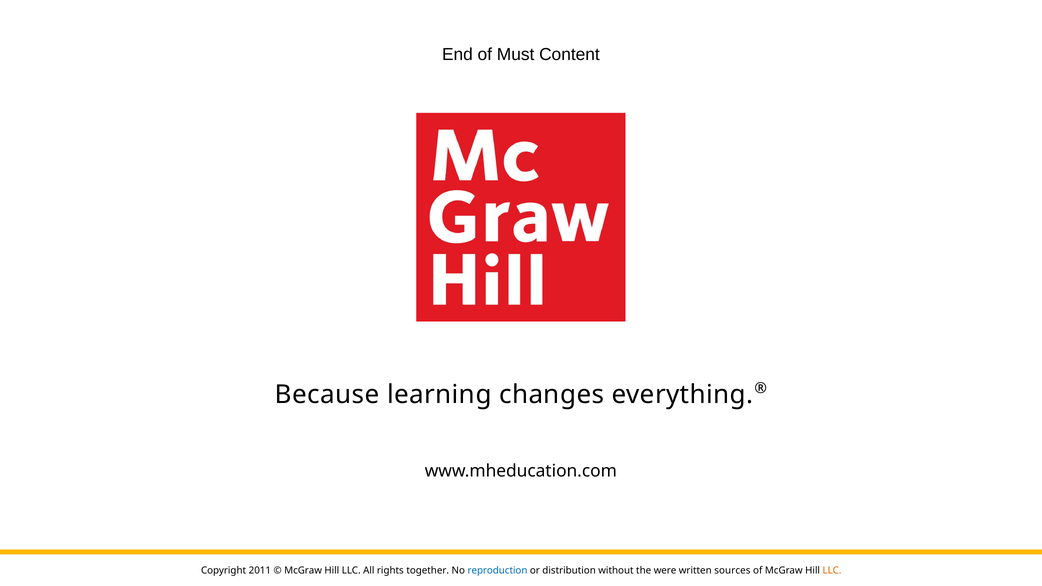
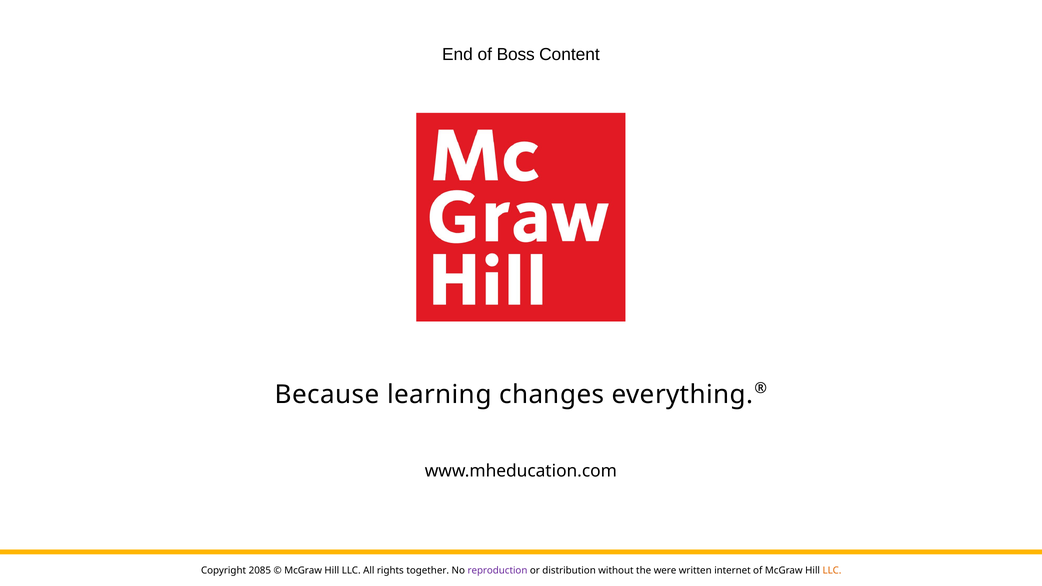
Must: Must -> Boss
2011: 2011 -> 2085
reproduction colour: blue -> purple
sources: sources -> internet
